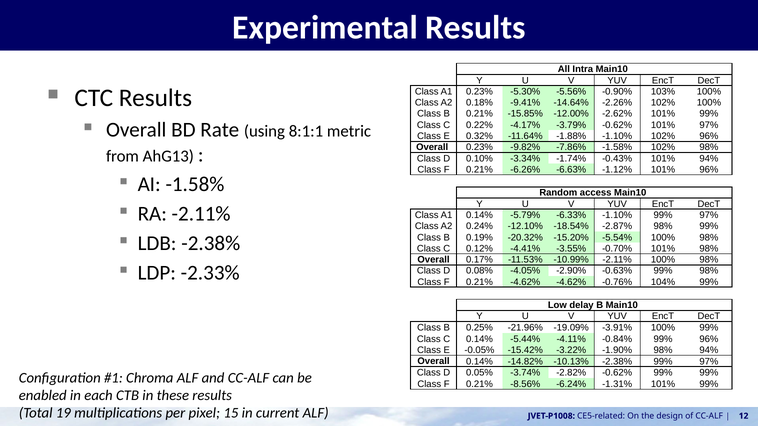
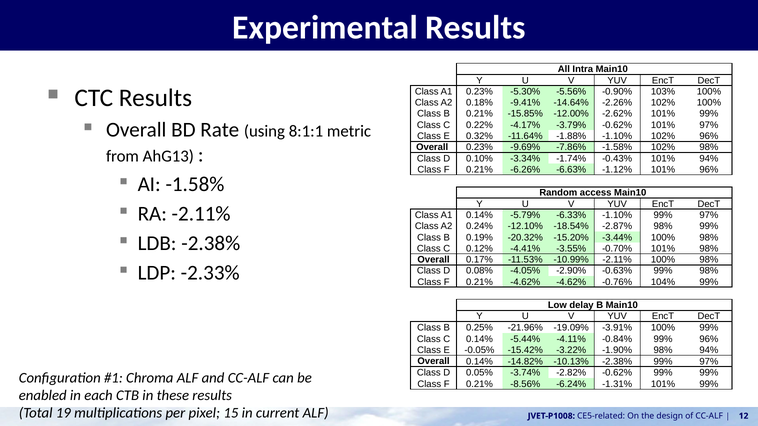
-9.82%: -9.82% -> -9.69%
-5.54%: -5.54% -> -3.44%
